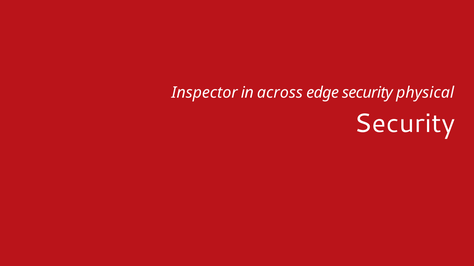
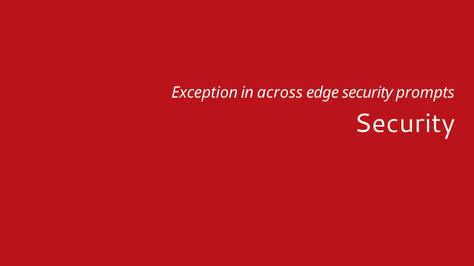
Inspector: Inspector -> Exception
physical: physical -> prompts
